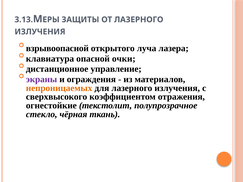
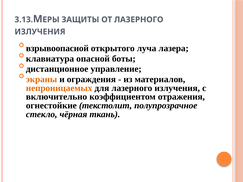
очки: очки -> боты
экраны colour: purple -> orange
сверхвысокого: сверхвысокого -> включительно
